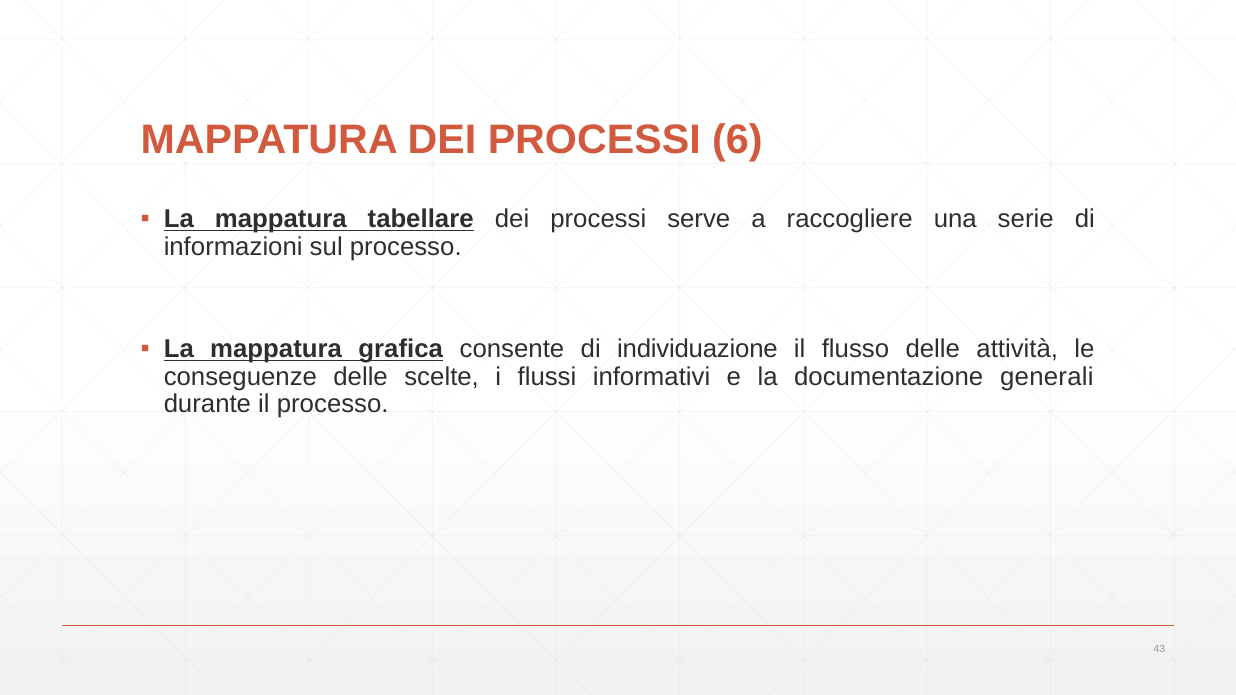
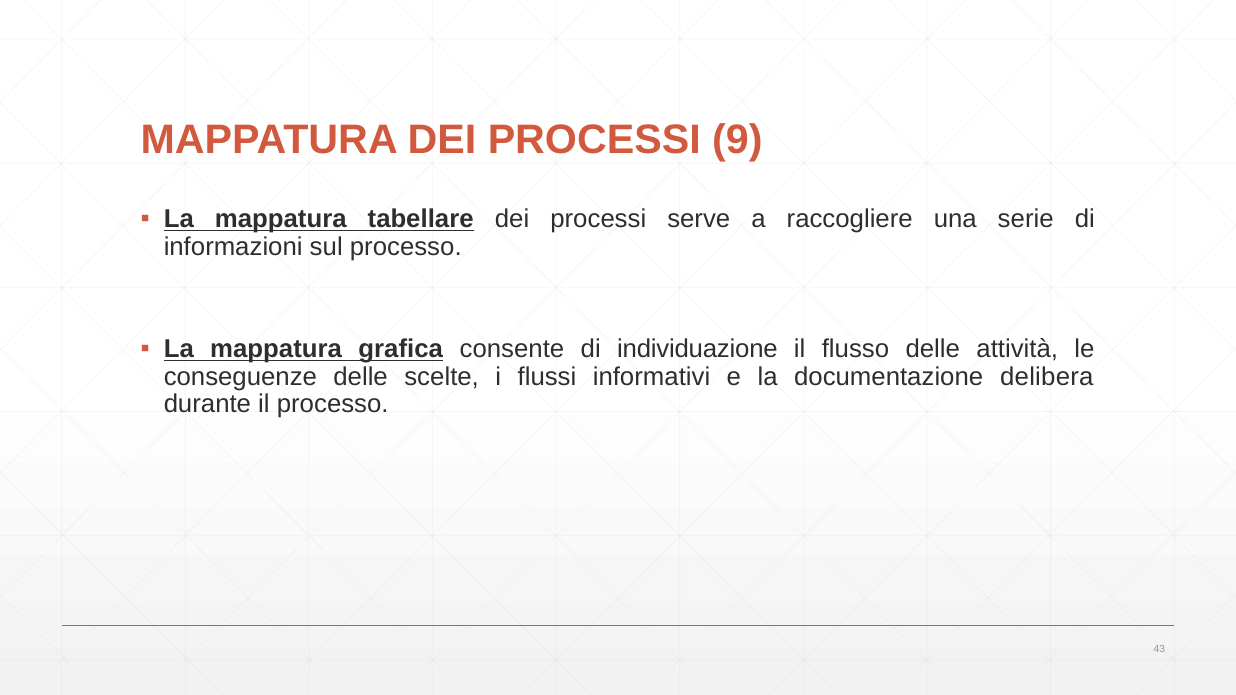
6: 6 -> 9
generali: generali -> delibera
